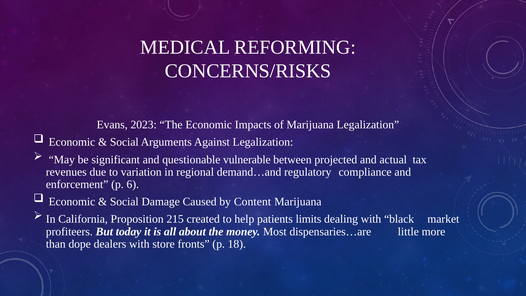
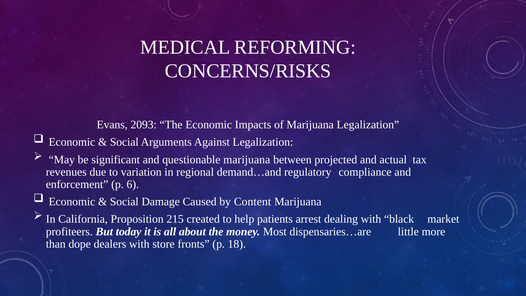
2023: 2023 -> 2093
questionable vulnerable: vulnerable -> marijuana
limits: limits -> arrest
